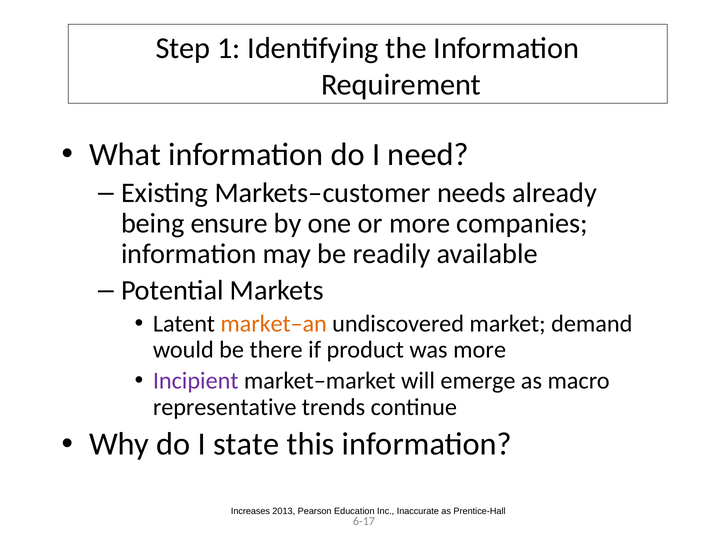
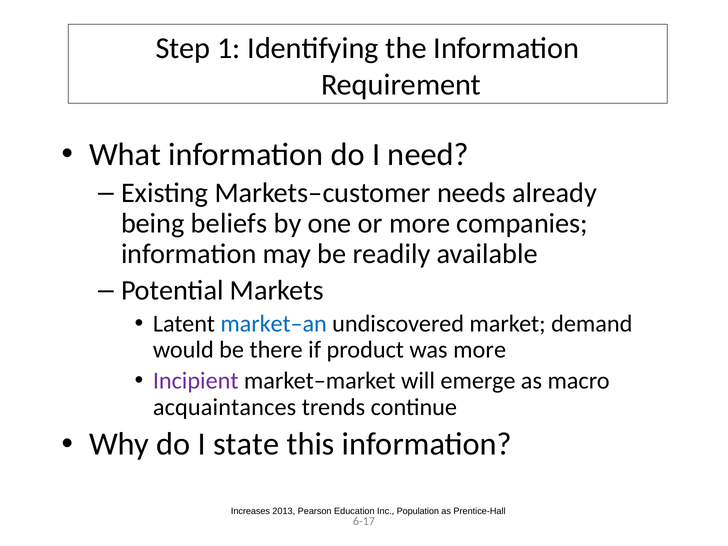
ensure: ensure -> beliefs
market–an colour: orange -> blue
representative: representative -> acquaintances
Inaccurate: Inaccurate -> Population
